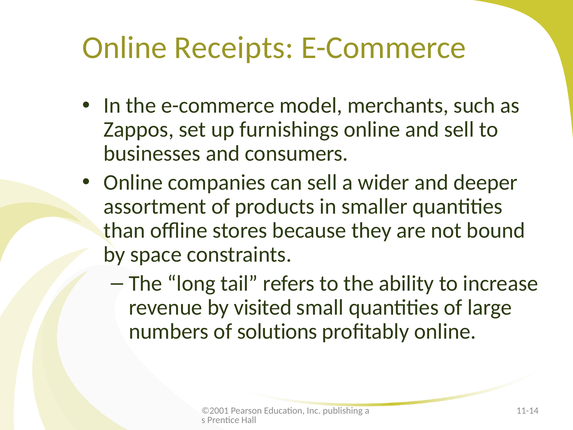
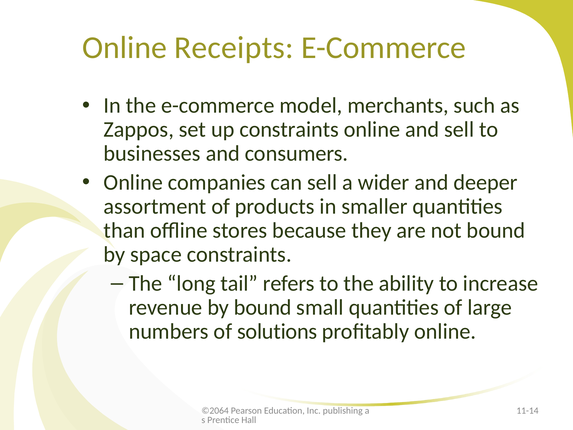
up furnishings: furnishings -> constraints
by visited: visited -> bound
©2001: ©2001 -> ©2064
